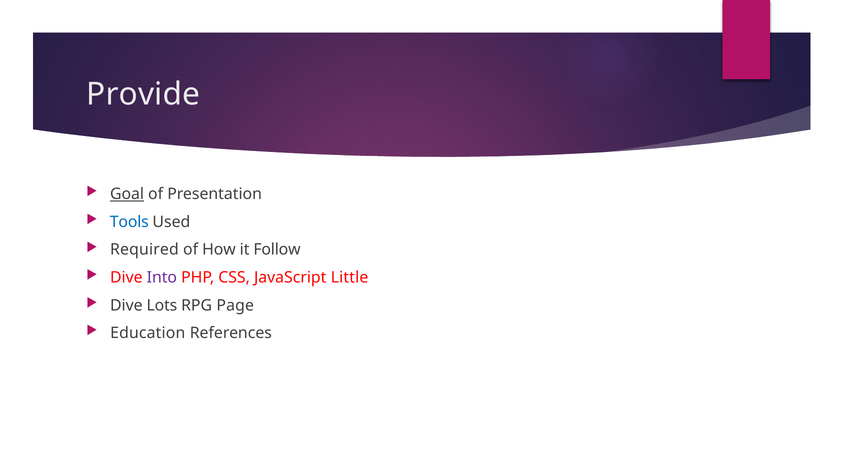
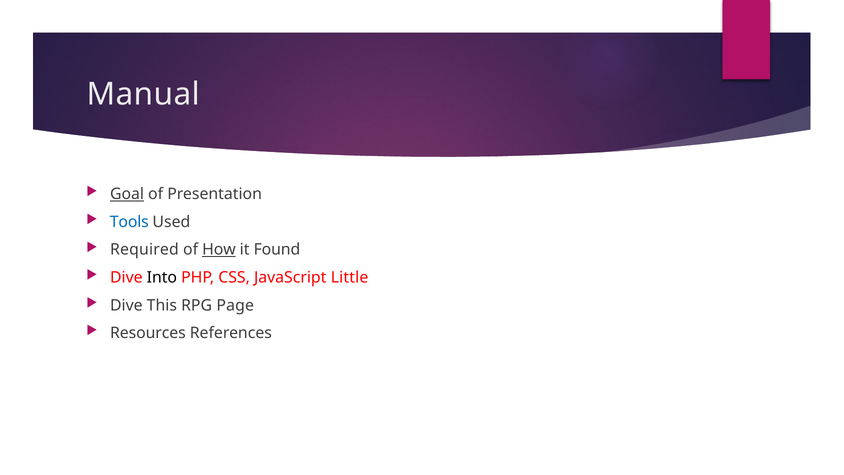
Provide: Provide -> Manual
How underline: none -> present
Follow: Follow -> Found
Into colour: purple -> black
Lots: Lots -> This
Education: Education -> Resources
